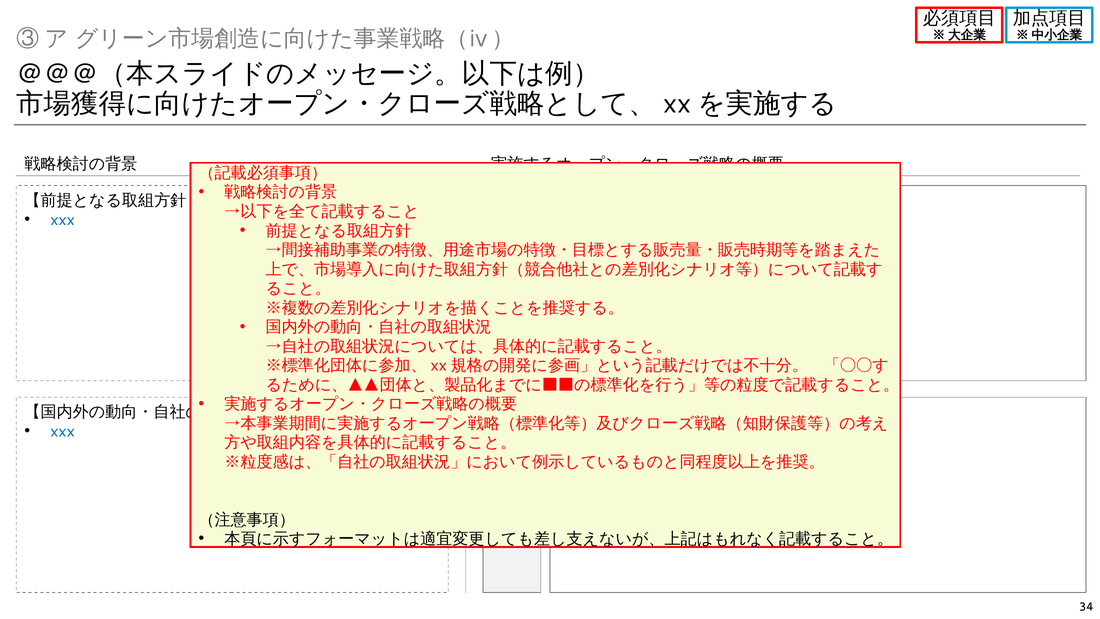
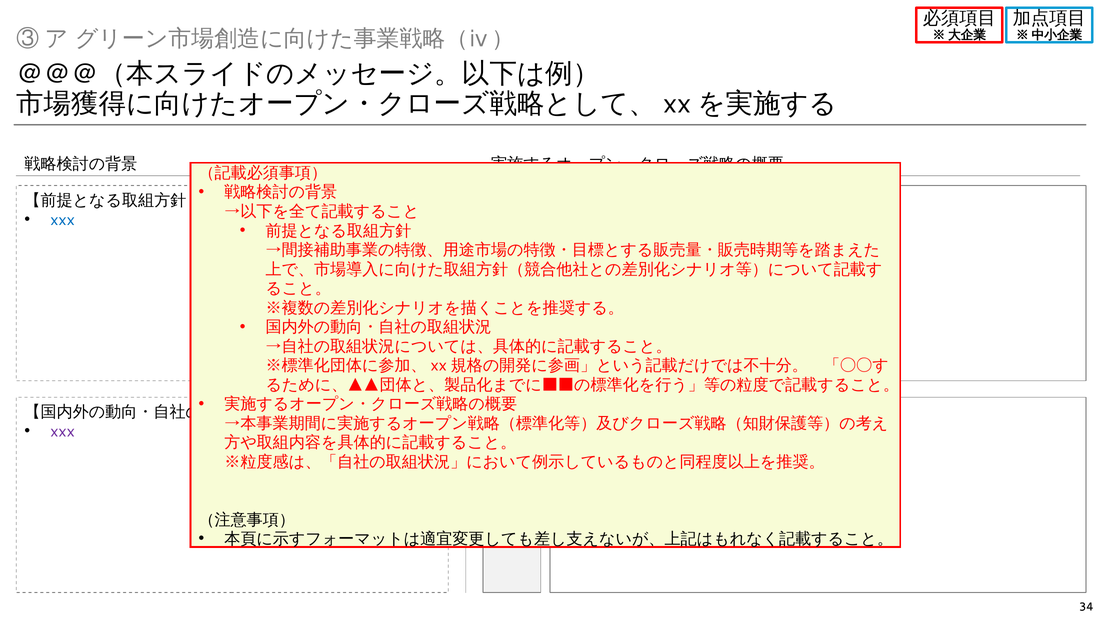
xxx at (63, 431) colour: blue -> purple
